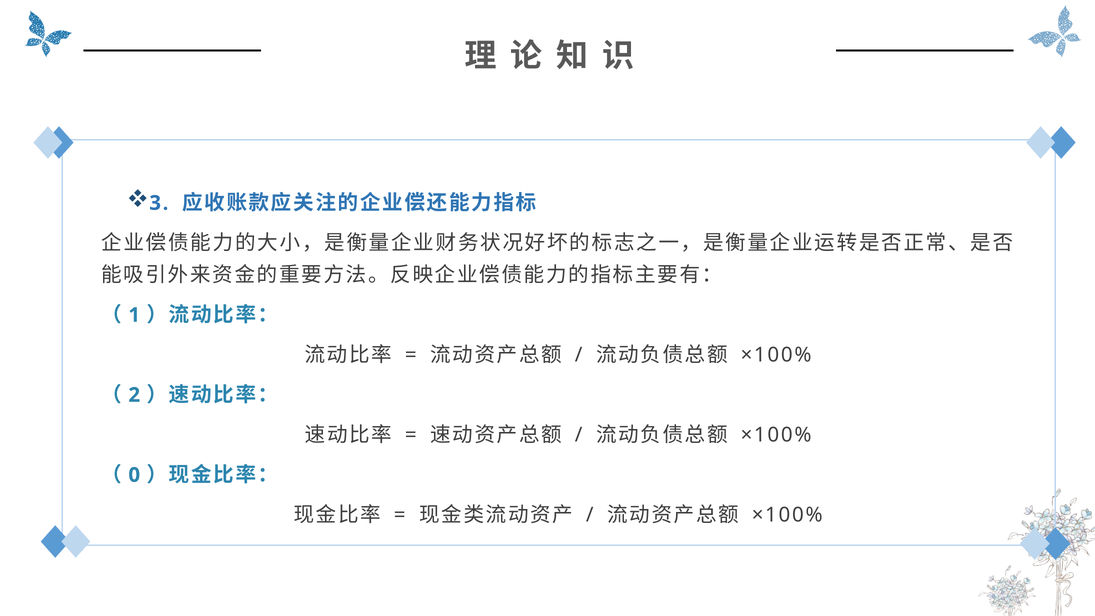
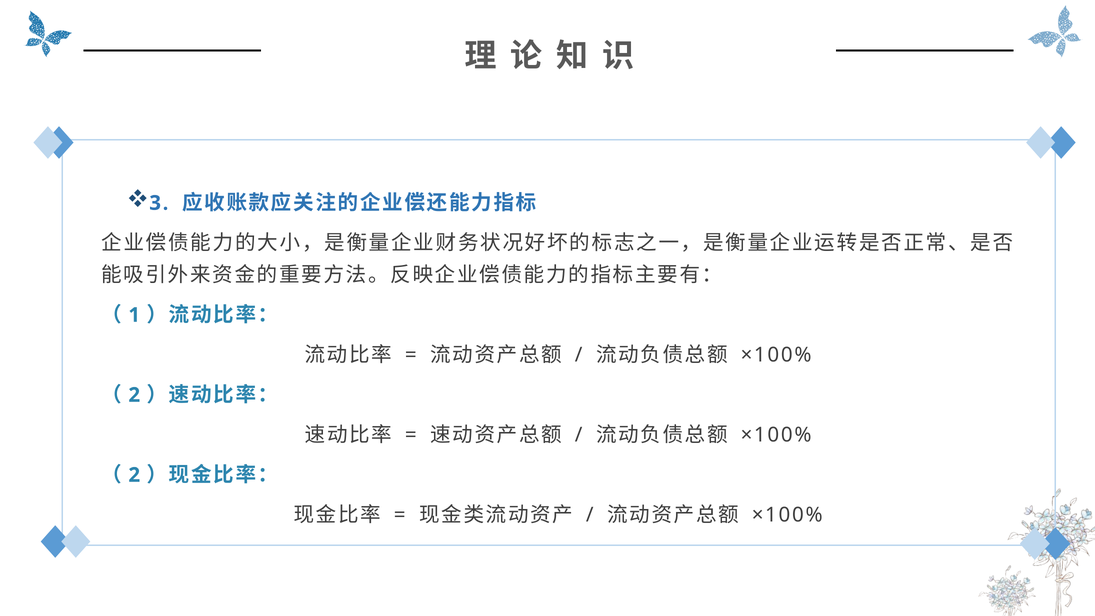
0 at (134, 475): 0 -> 2
